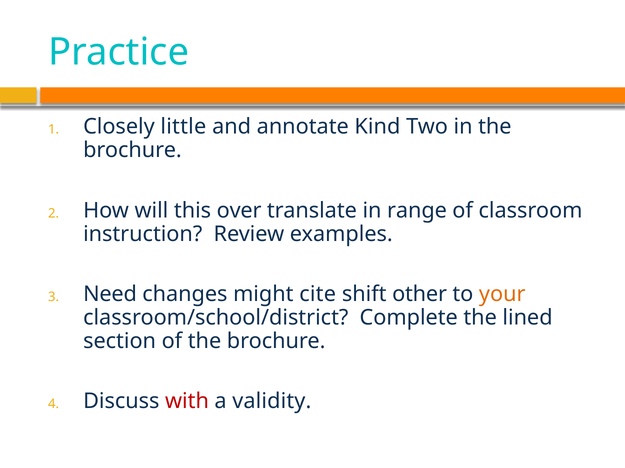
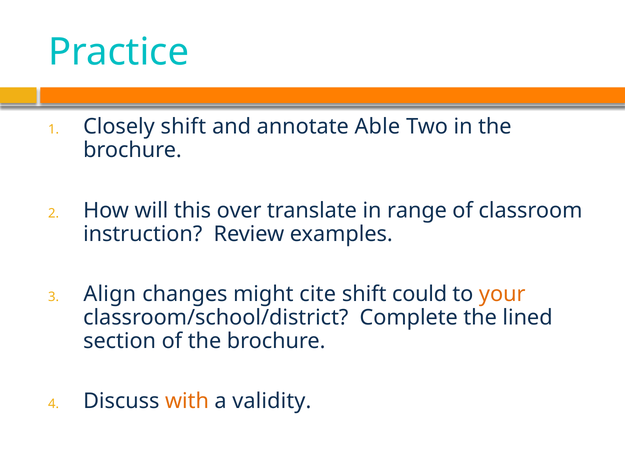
Closely little: little -> shift
Kind: Kind -> Able
Need: Need -> Align
other: other -> could
with colour: red -> orange
